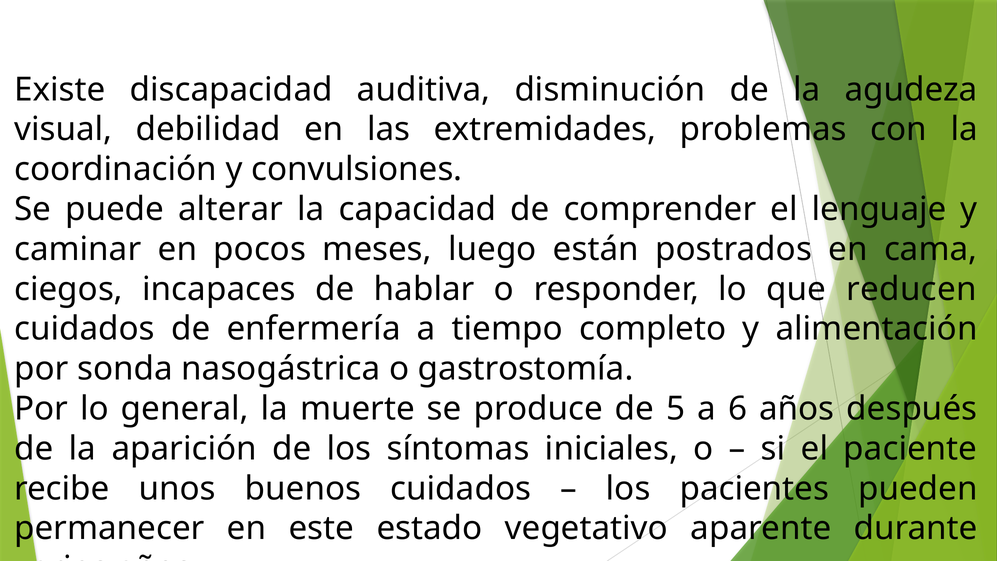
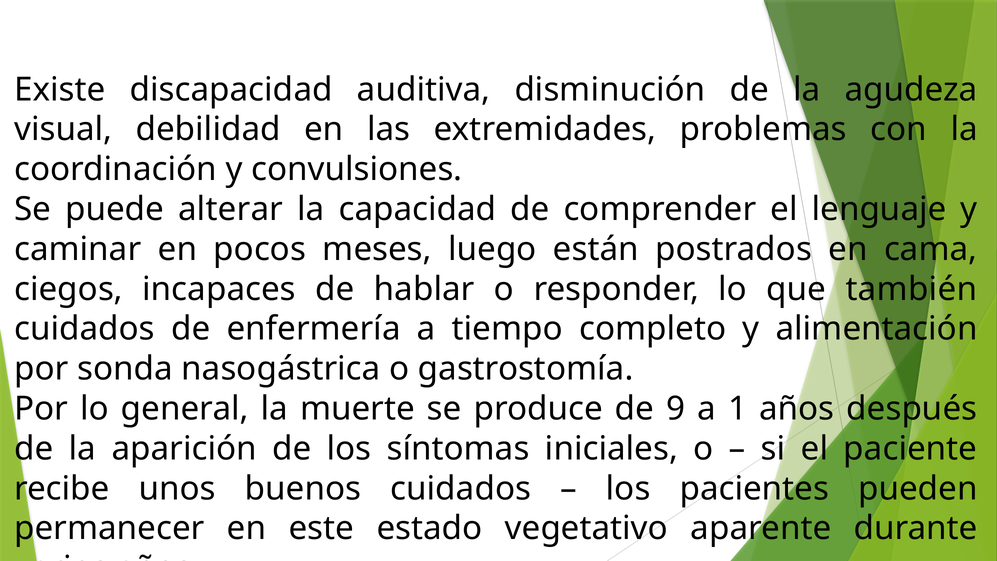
reducen: reducen -> también
5: 5 -> 9
6: 6 -> 1
